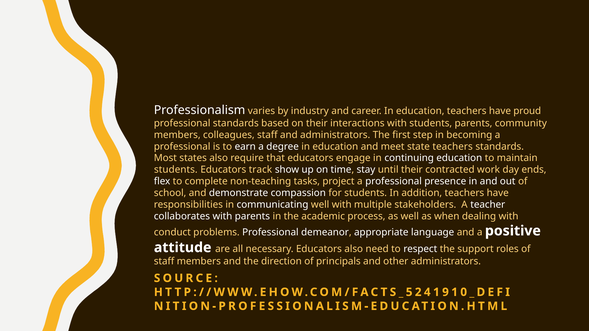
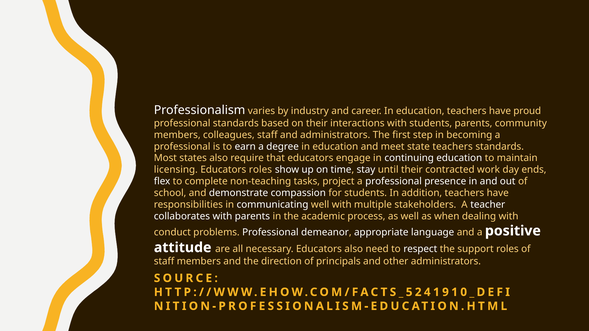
students at (176, 170): students -> licensing
Educators track: track -> roles
